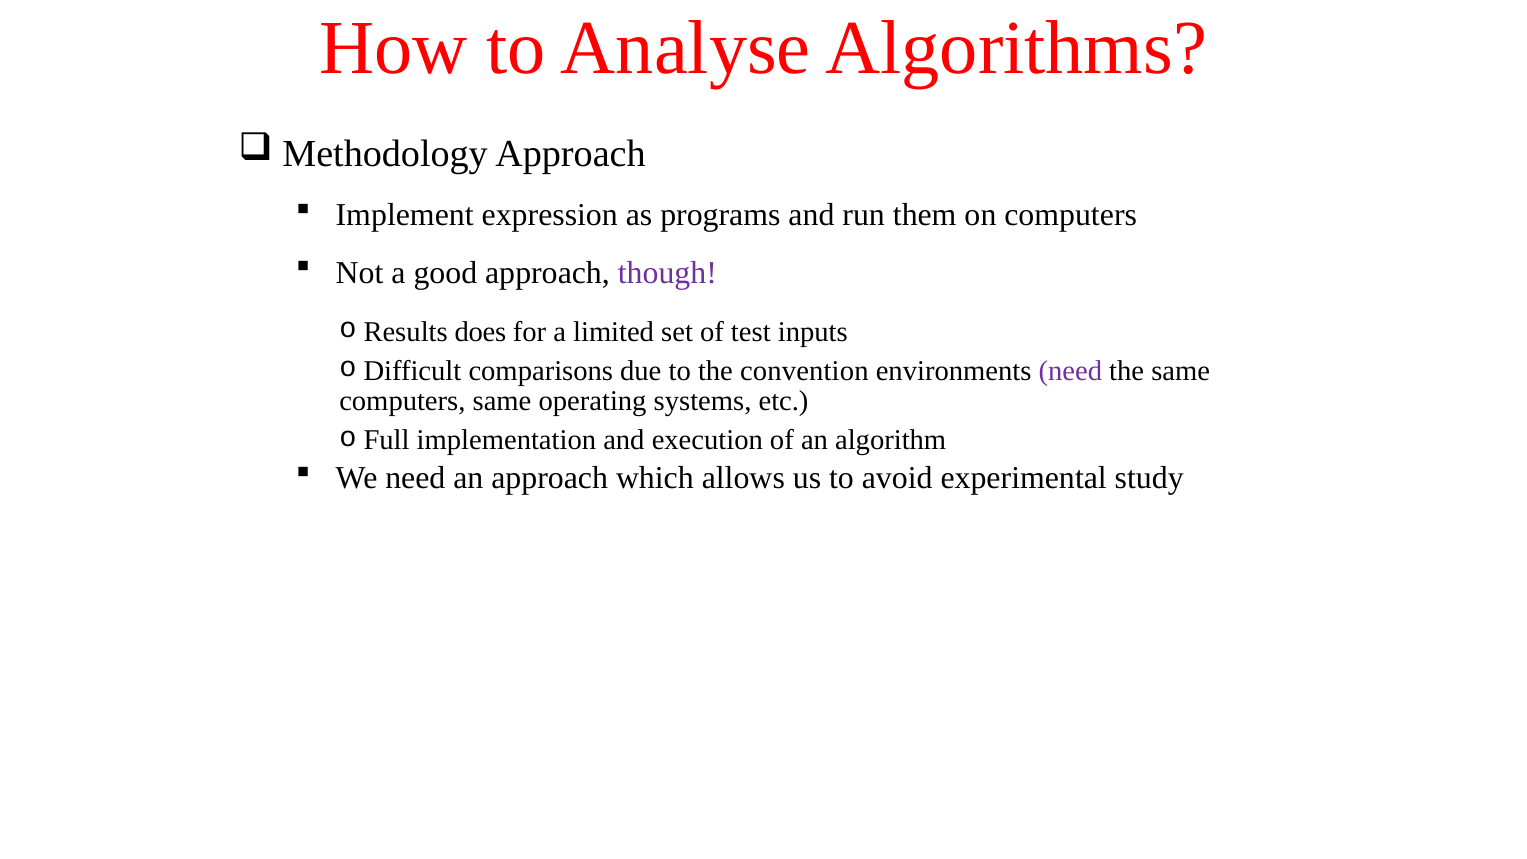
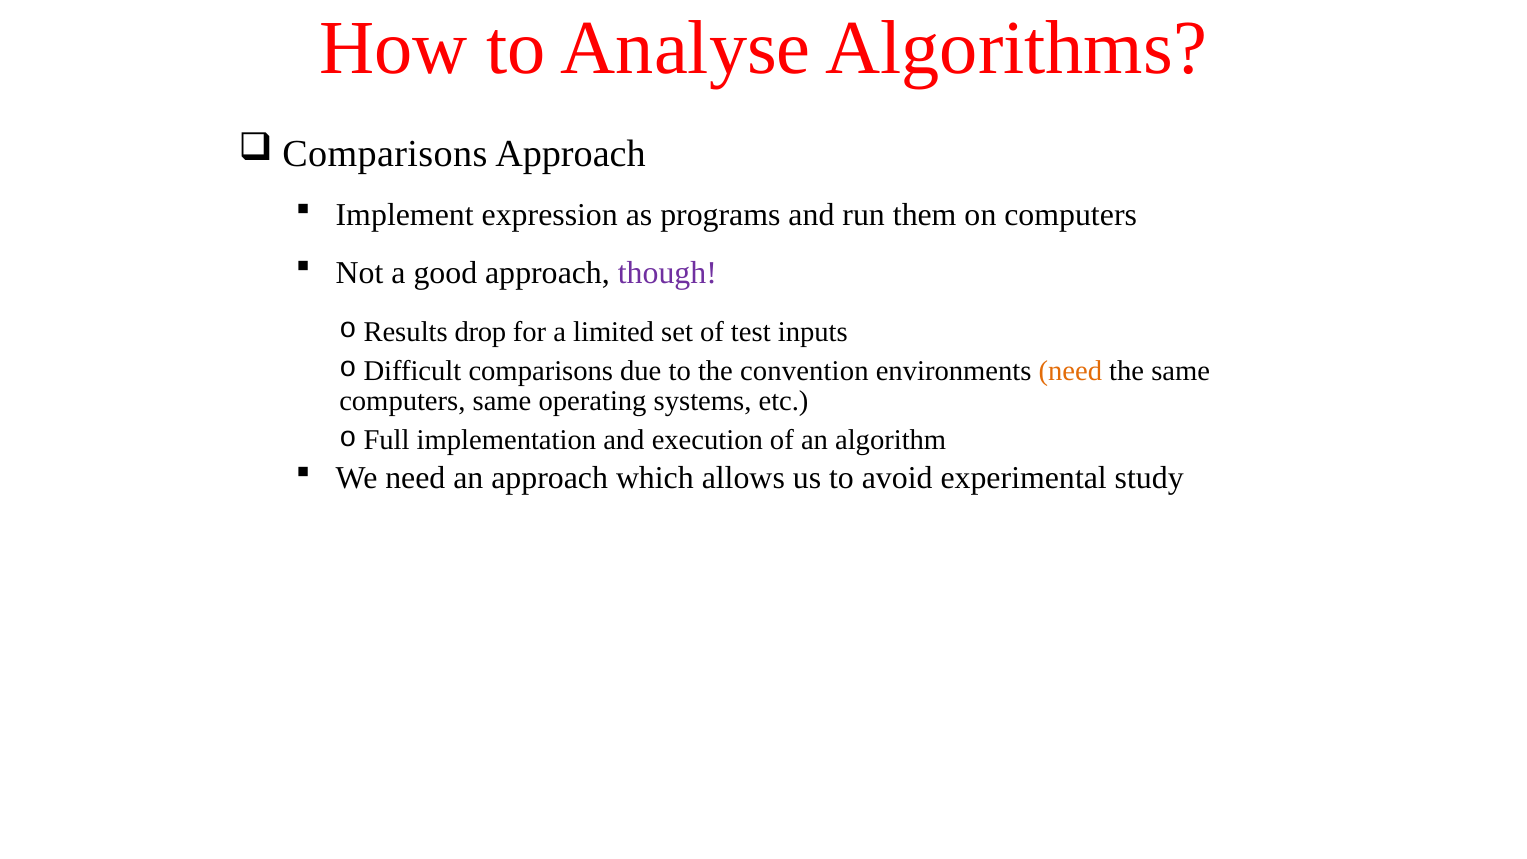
Methodology at (385, 154): Methodology -> Comparisons
does: does -> drop
need at (1070, 371) colour: purple -> orange
